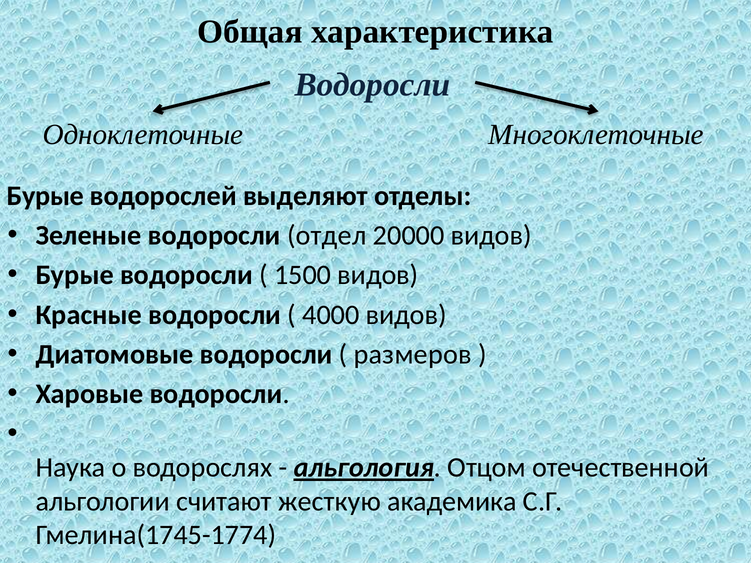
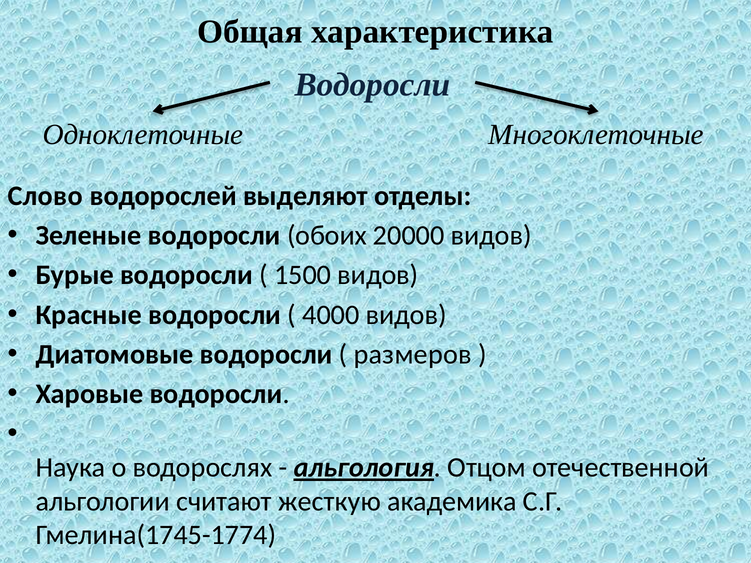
Бурые at (46, 196): Бурые -> Слово
отдел: отдел -> обоих
